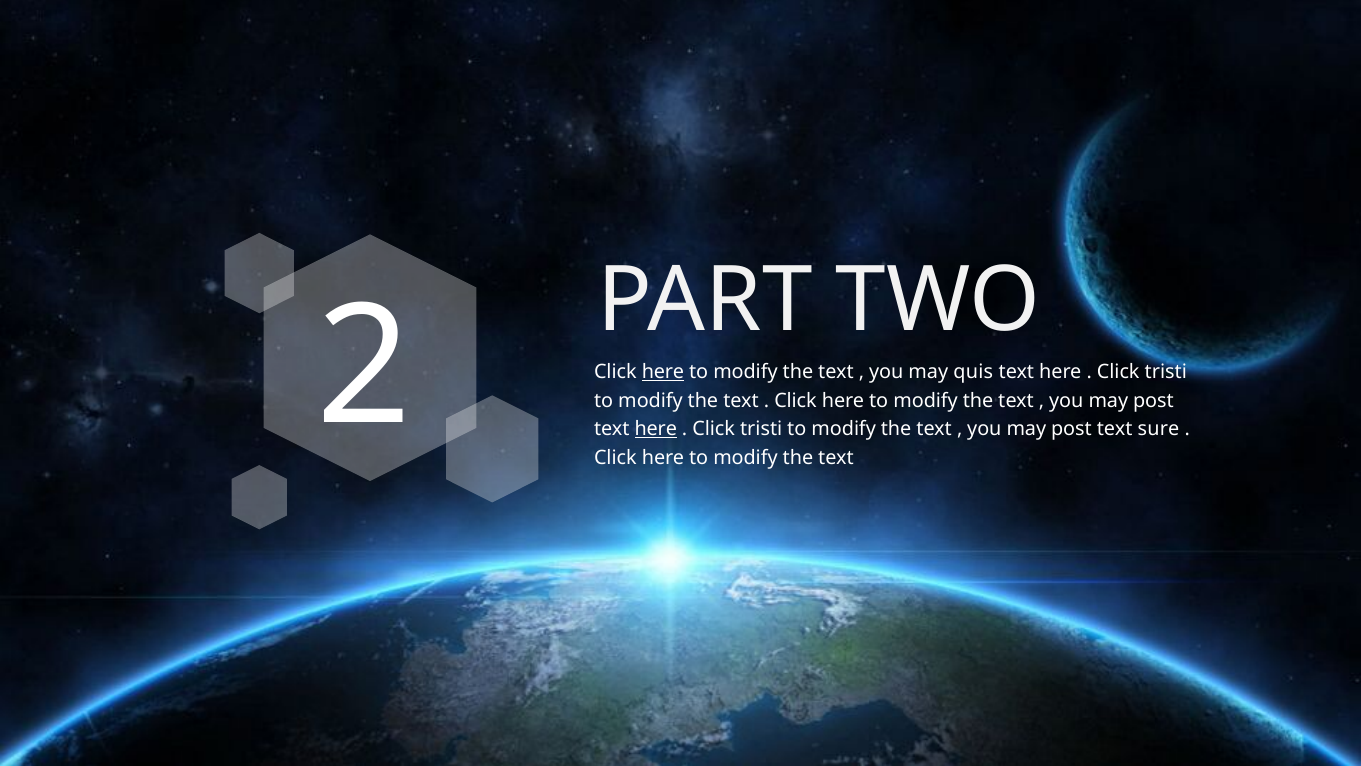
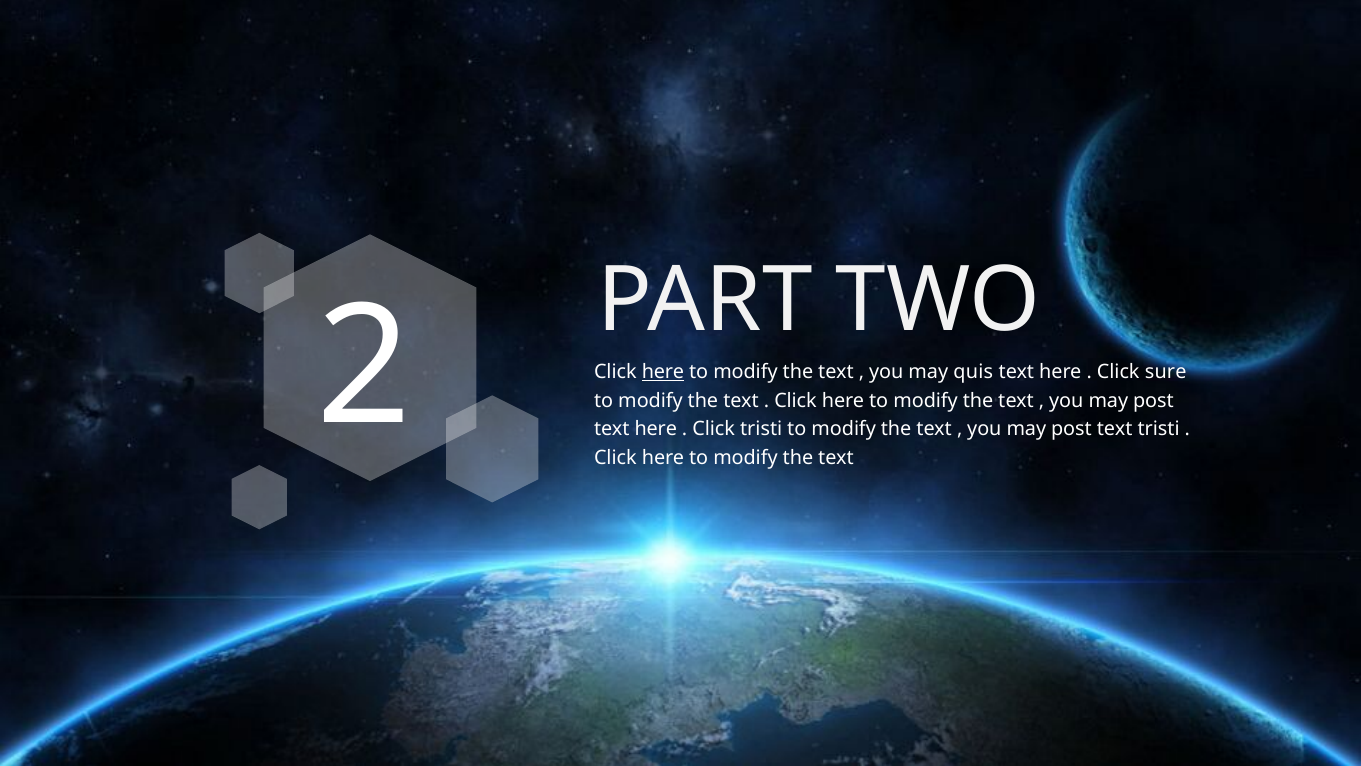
tristi at (1166, 372): tristi -> sure
here at (656, 429) underline: present -> none
text sure: sure -> tristi
